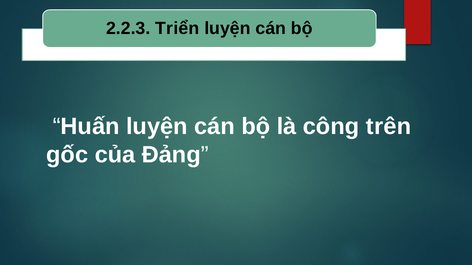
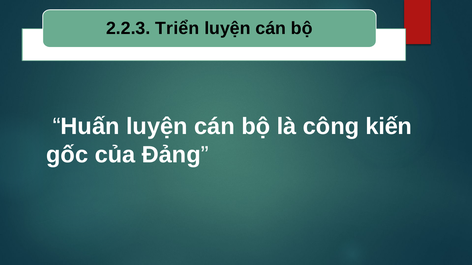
trên: trên -> kiến
